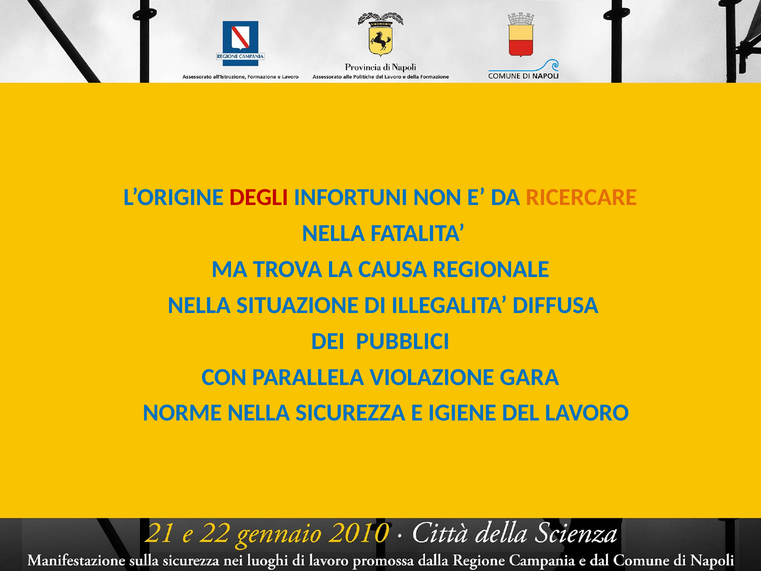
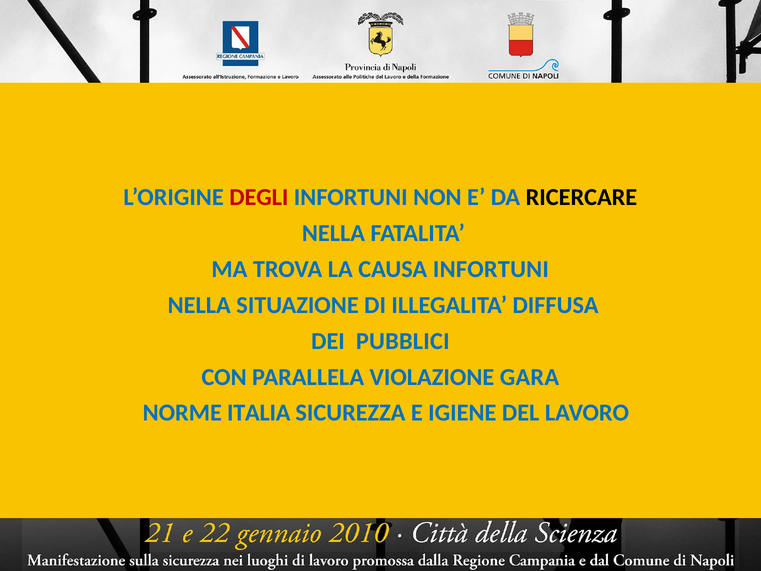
RICERCARE colour: orange -> black
CAUSA REGIONALE: REGIONALE -> INFORTUNI
NORME NELLA: NELLA -> ITALIA
